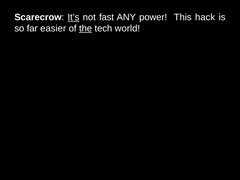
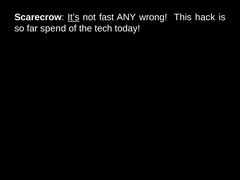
power: power -> wrong
easier: easier -> spend
the underline: present -> none
world: world -> today
